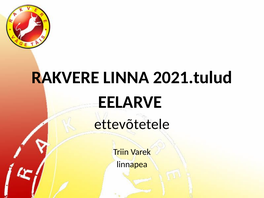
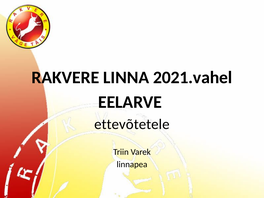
2021.tulud: 2021.tulud -> 2021.vahel
